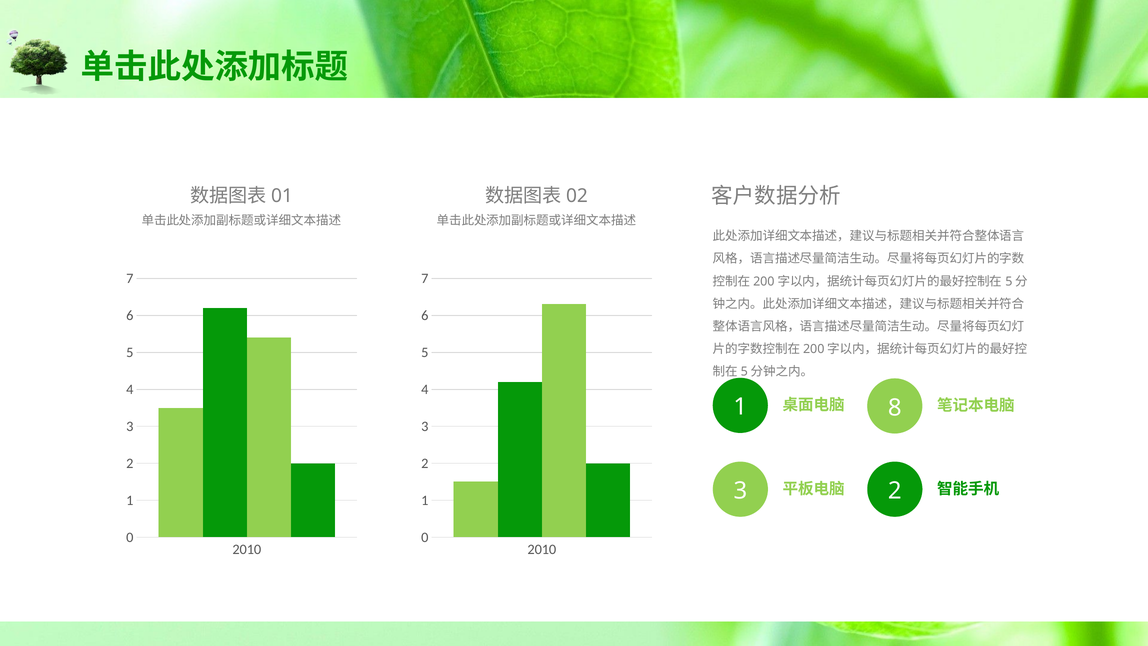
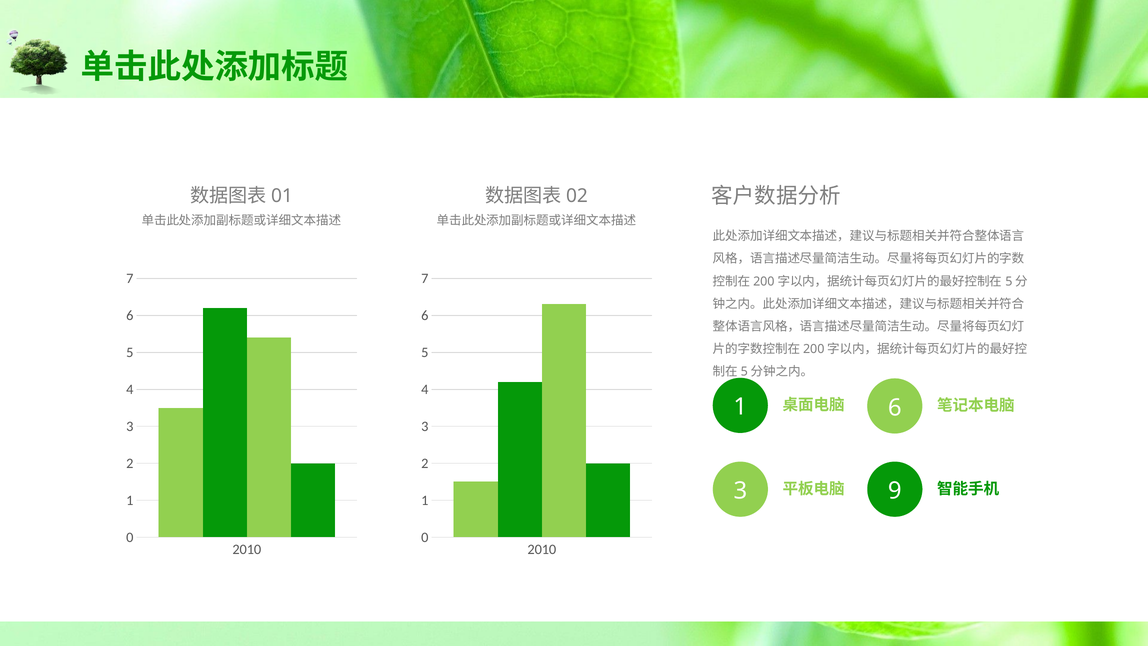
8 at (895, 408): 8 -> 6
2 at (895, 491): 2 -> 9
